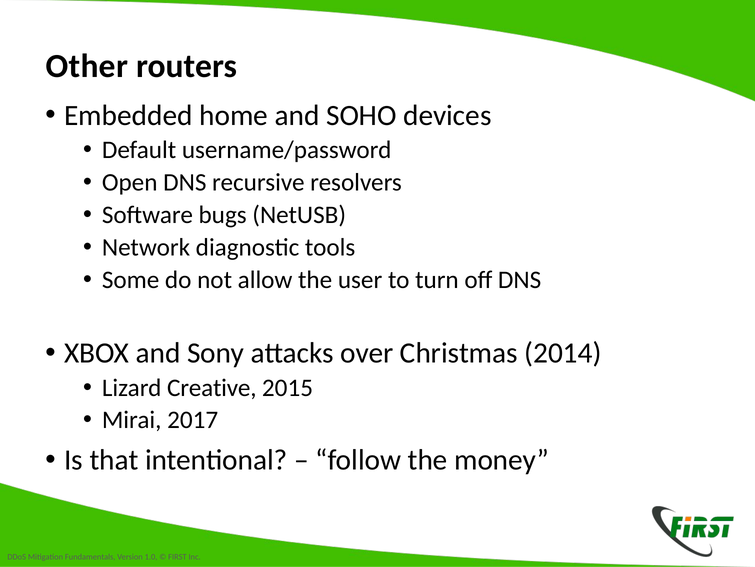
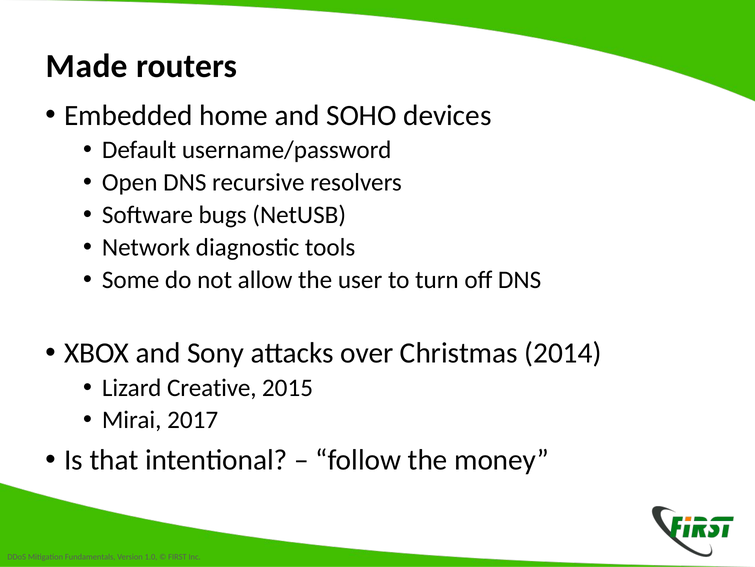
Other: Other -> Made
